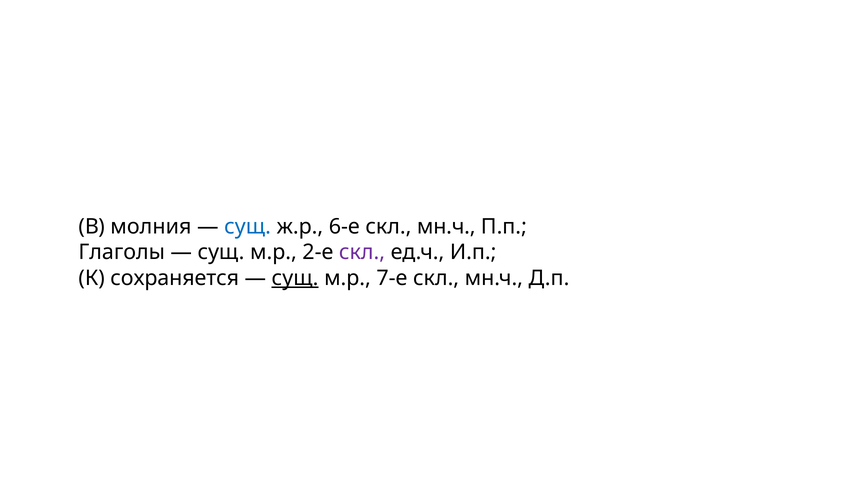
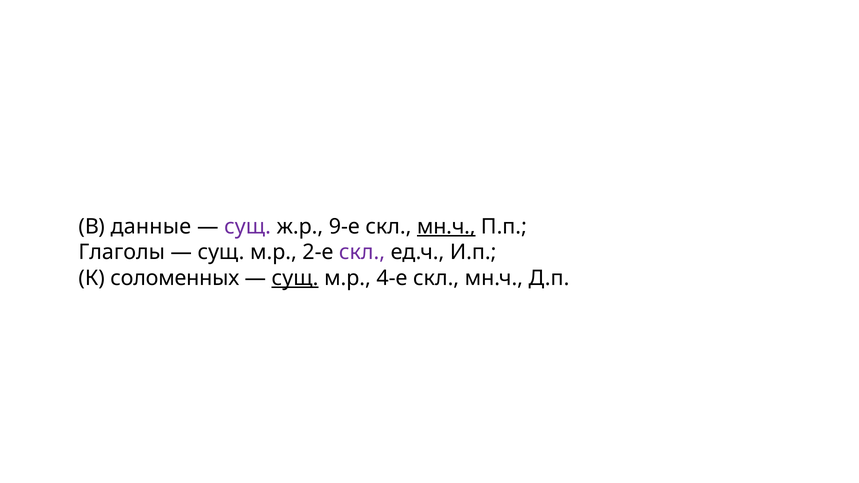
молния: молния -> данные
сущ at (248, 227) colour: blue -> purple
6-е: 6-е -> 9-е
мн.ч at (446, 227) underline: none -> present
сохраняется: сохраняется -> соломенных
7-е: 7-е -> 4-е
